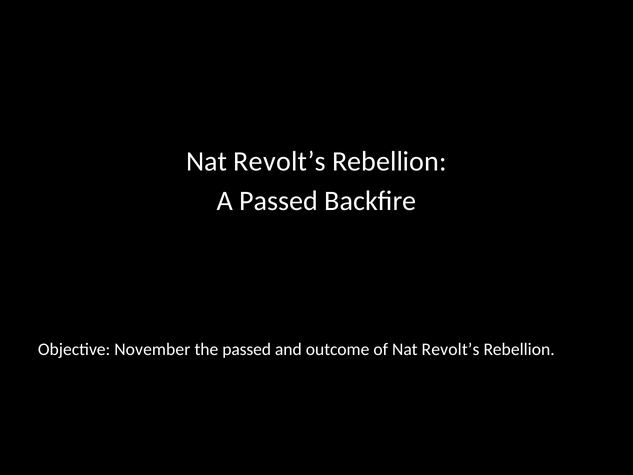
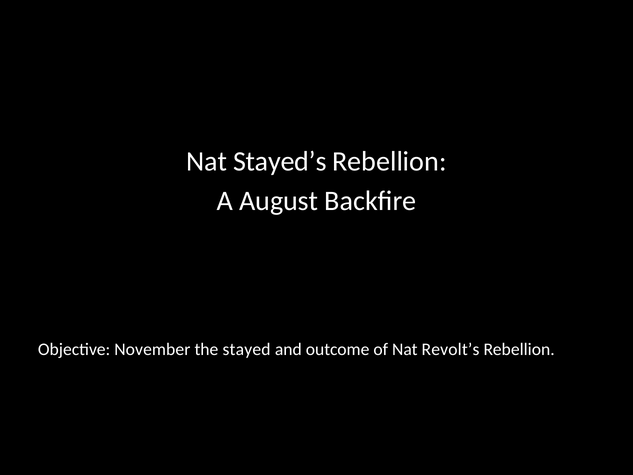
Revolt’s at (280, 161): Revolt’s -> Stayed’s
A Passed: Passed -> August
the passed: passed -> stayed
